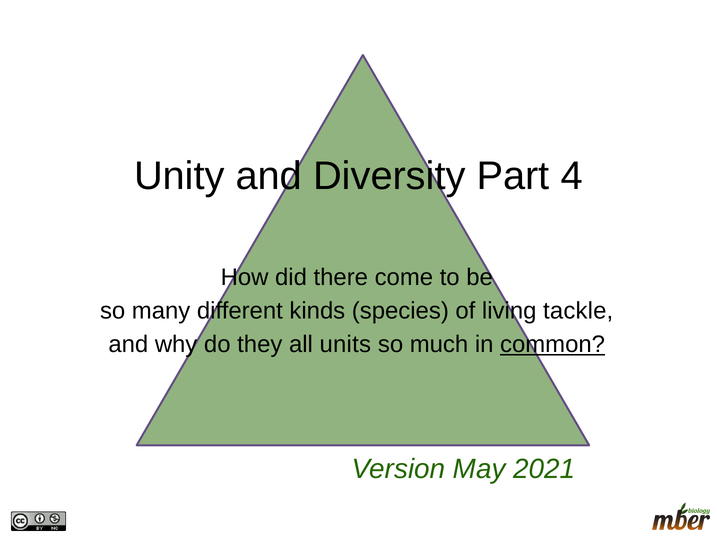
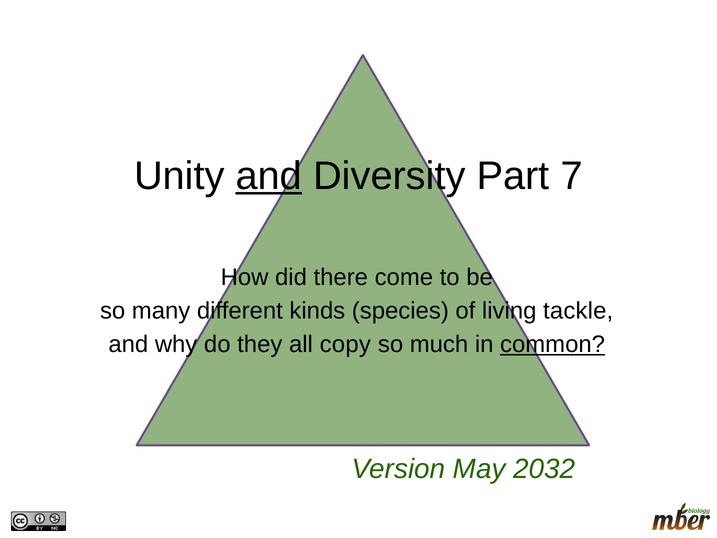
and at (269, 176) underline: none -> present
4: 4 -> 7
units: units -> copy
2021: 2021 -> 2032
